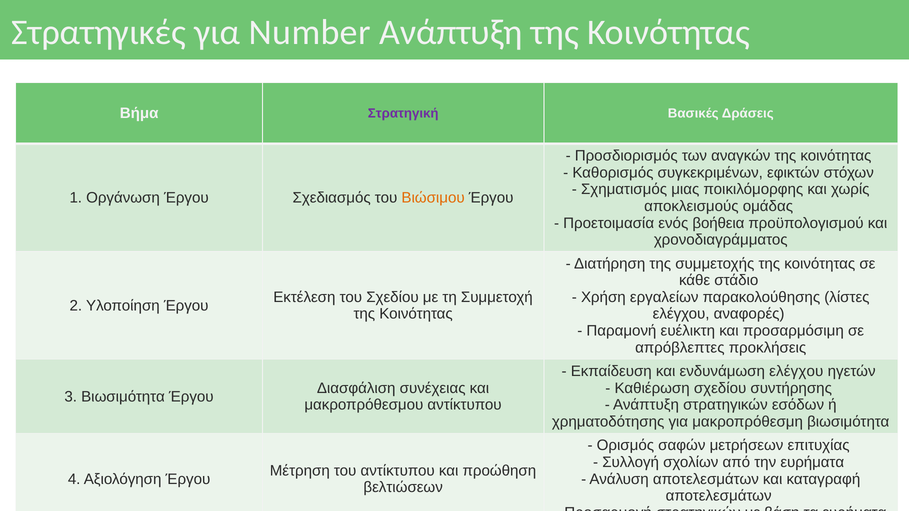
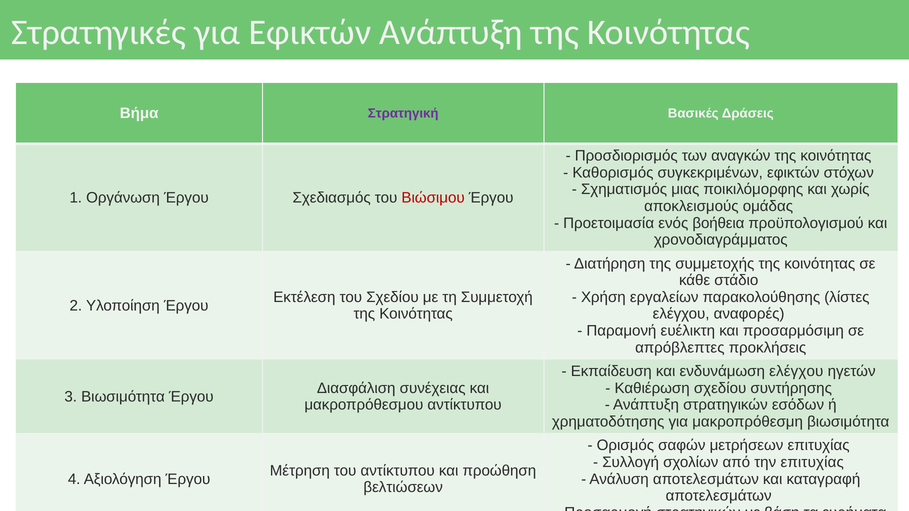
για Number: Number -> Εφικτών
Βιώσιμου colour: orange -> red
την ευρήματα: ευρήματα -> επιτυχίας
